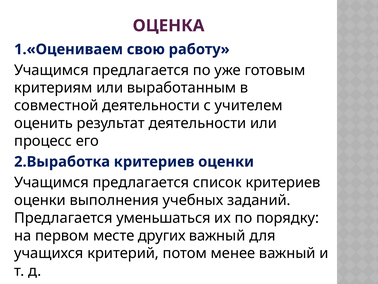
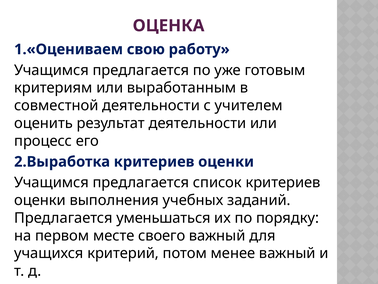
других: других -> своего
